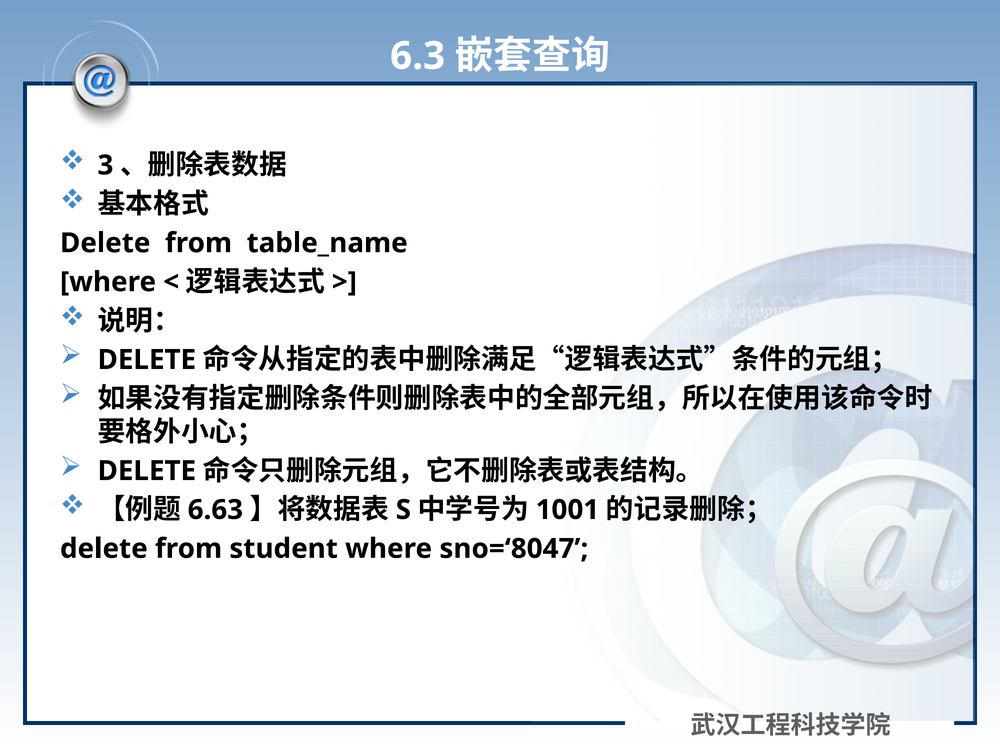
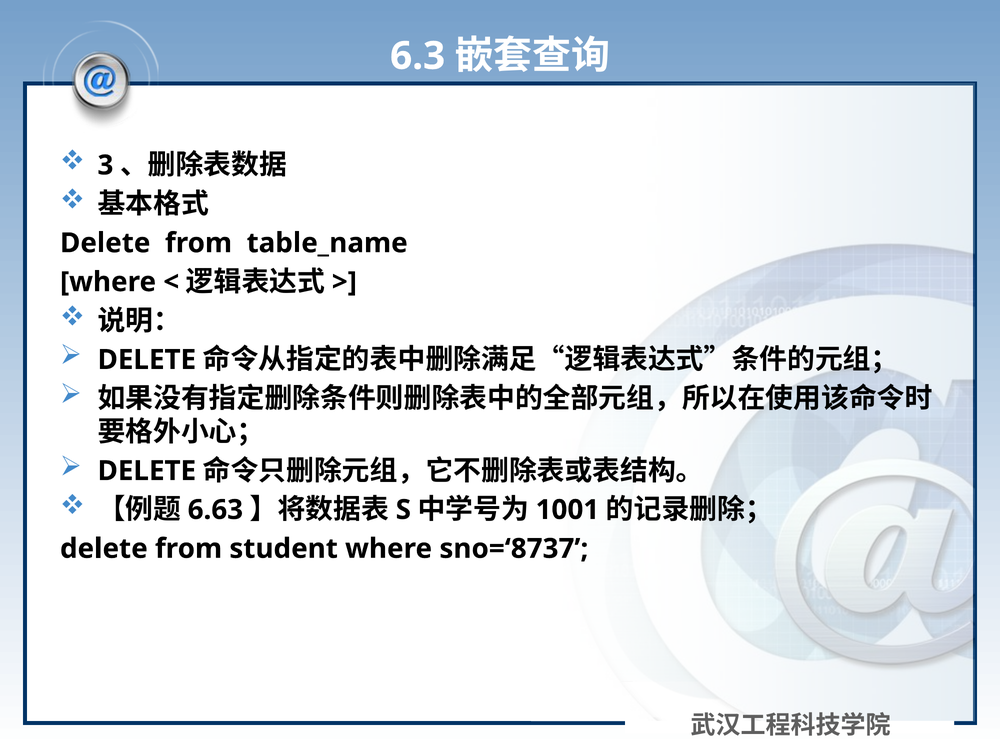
sno=‘8047: sno=‘8047 -> sno=‘8737
